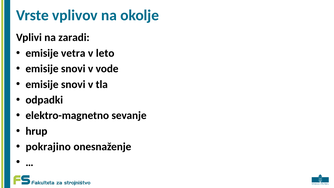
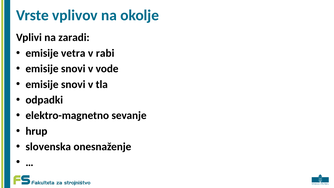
leto: leto -> rabi
pokrajino: pokrajino -> slovenska
